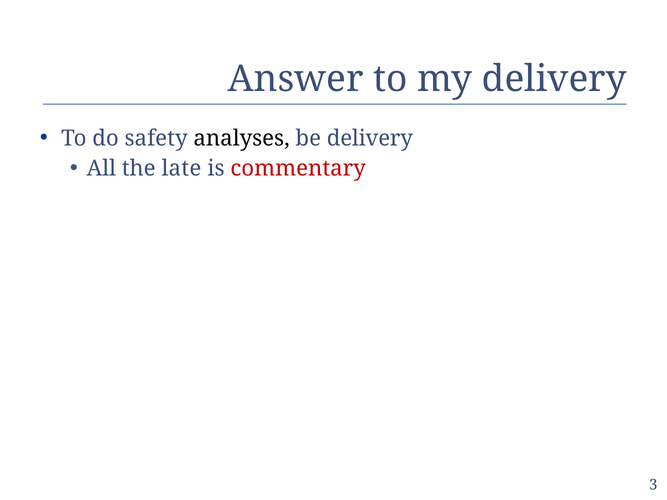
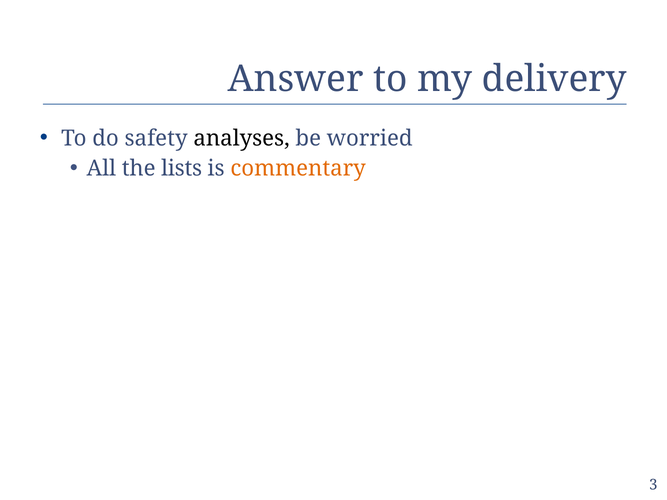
be delivery: delivery -> worried
late: late -> lists
commentary colour: red -> orange
